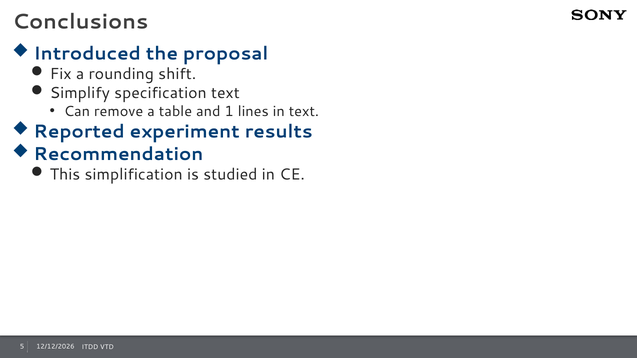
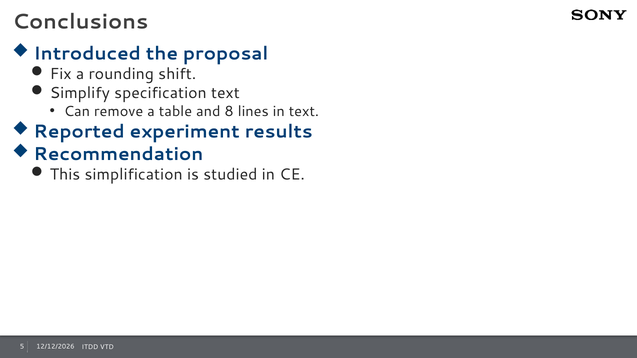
1: 1 -> 8
